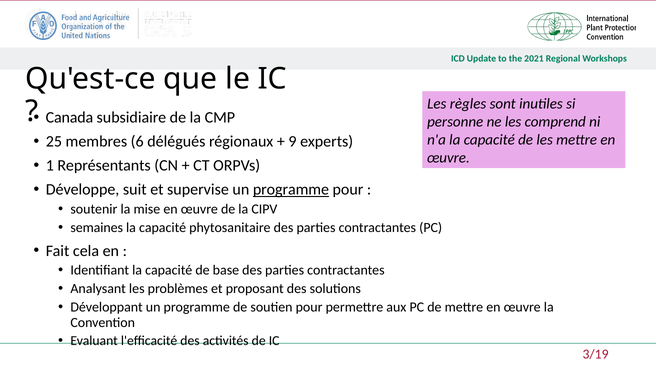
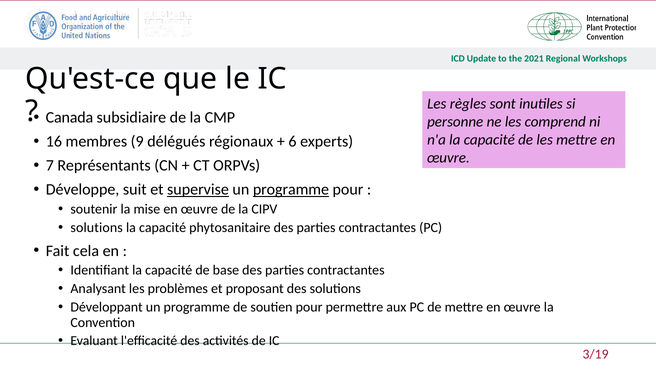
25: 25 -> 16
6: 6 -> 9
9: 9 -> 6
1: 1 -> 7
supervise underline: none -> present
semaines at (97, 228): semaines -> solutions
